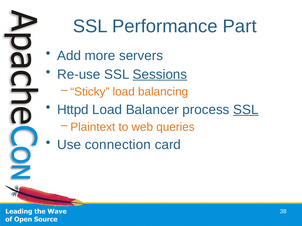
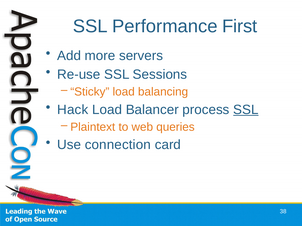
Part: Part -> First
Sessions underline: present -> none
Httpd: Httpd -> Hack
